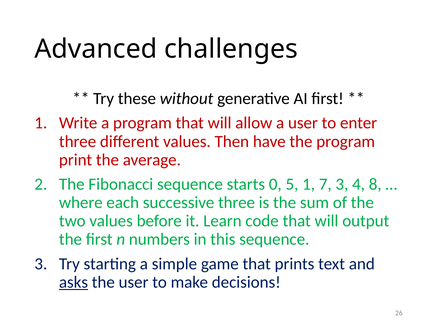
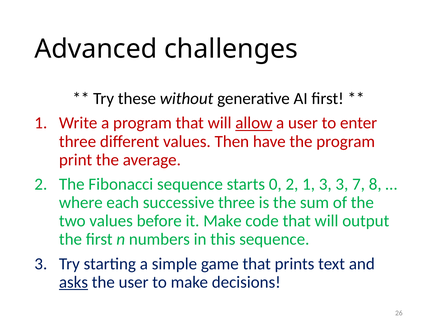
allow underline: none -> present
0 5: 5 -> 2
1 7: 7 -> 3
4: 4 -> 7
it Learn: Learn -> Make
